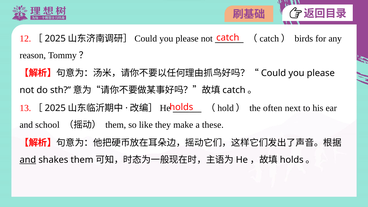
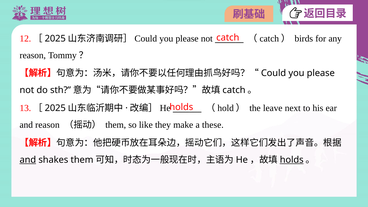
often: often -> leave
and school: school -> reason
holds at (292, 160) underline: none -> present
